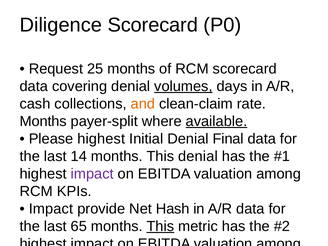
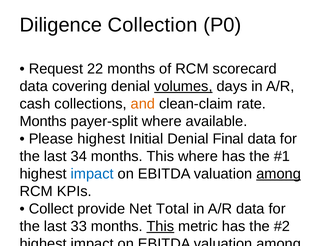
Diligence Scorecard: Scorecard -> Collection
25: 25 -> 22
available underline: present -> none
14: 14 -> 34
This denial: denial -> where
impact at (92, 174) colour: purple -> blue
among at (279, 174) underline: none -> present
Impact at (51, 209): Impact -> Collect
Hash: Hash -> Total
65: 65 -> 33
